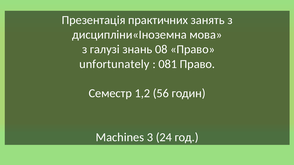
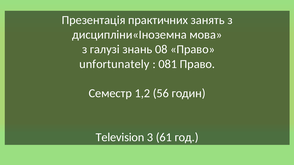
Machines: Machines -> Television
24: 24 -> 61
